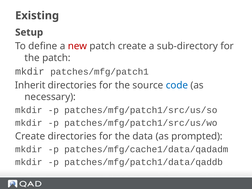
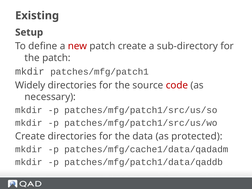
Inherit: Inherit -> Widely
code colour: blue -> red
prompted: prompted -> protected
